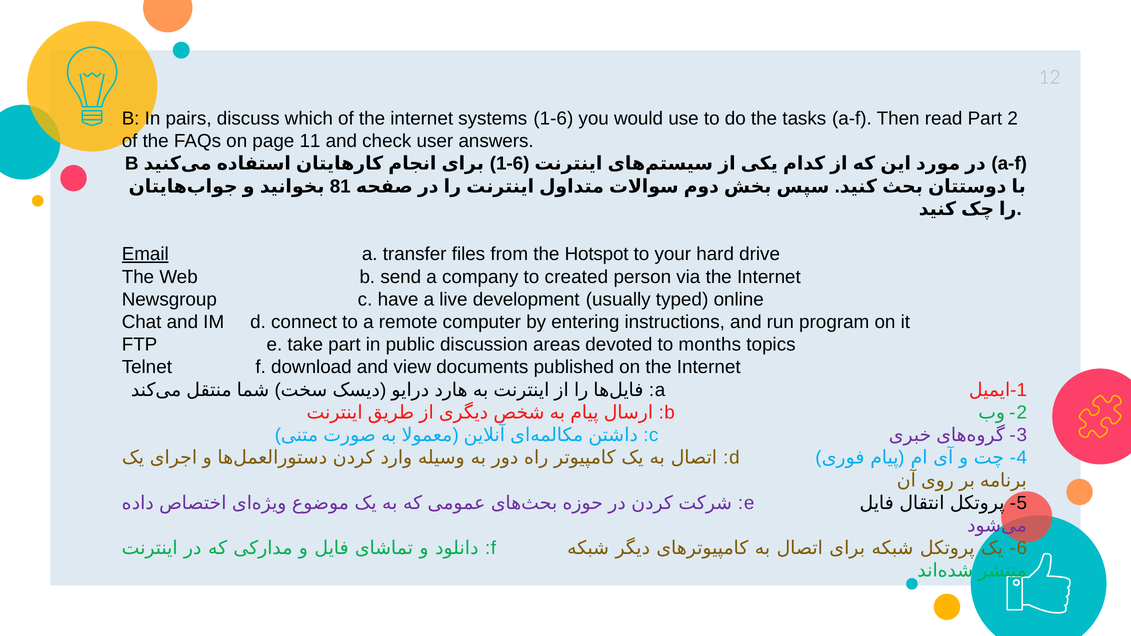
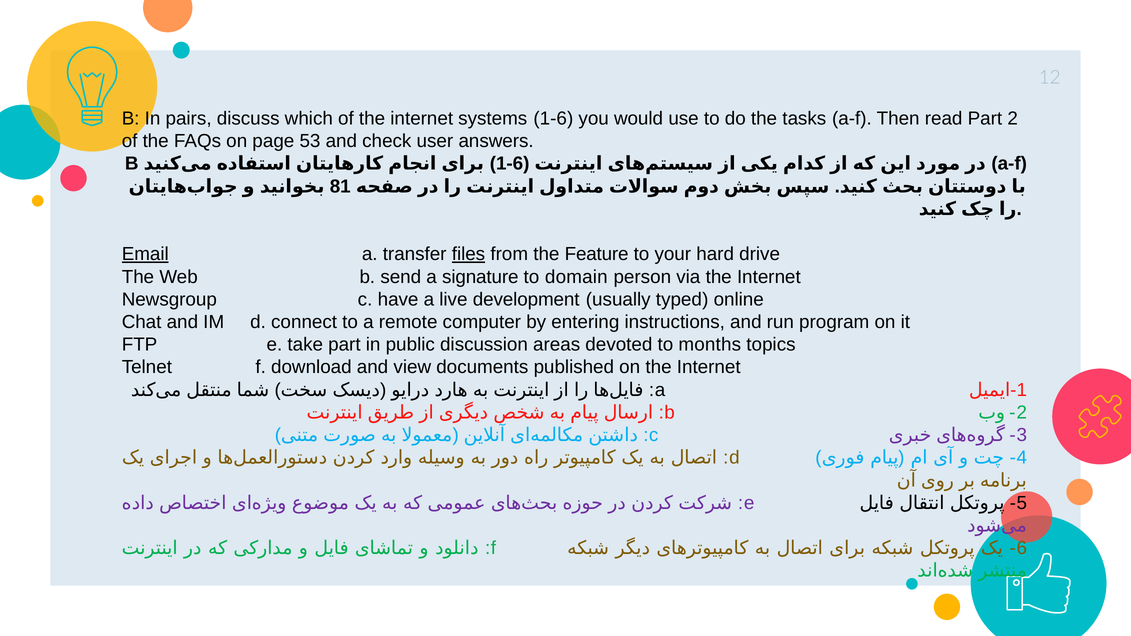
11: 11 -> 53
files underline: none -> present
Hotspot: Hotspot -> Feature
company: company -> signature
created: created -> domain
